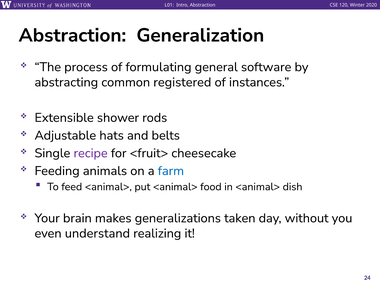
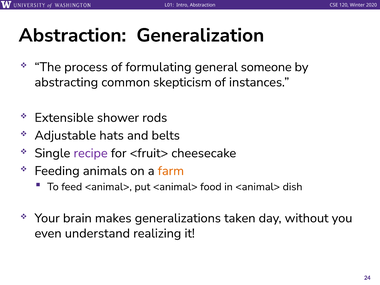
software: software -> someone
registered: registered -> skepticism
farm colour: blue -> orange
